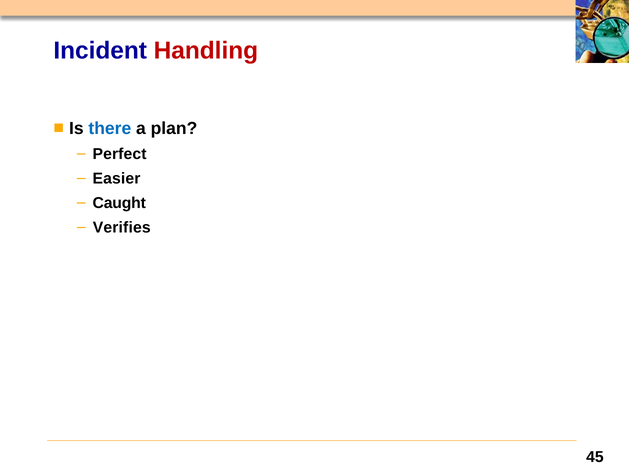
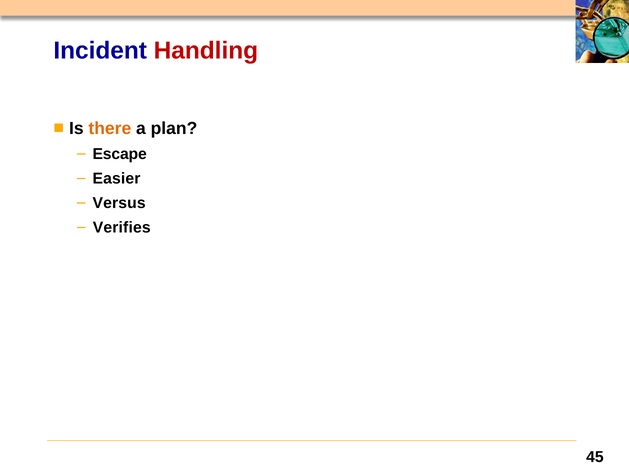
there colour: blue -> orange
Perfect: Perfect -> Escape
Caught: Caught -> Versus
